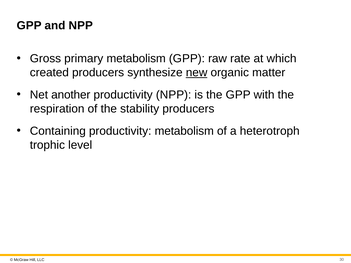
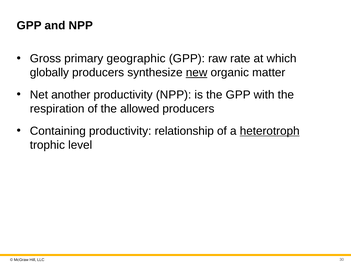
primary metabolism: metabolism -> geographic
created: created -> globally
stability: stability -> allowed
productivity metabolism: metabolism -> relationship
heterotroph underline: none -> present
